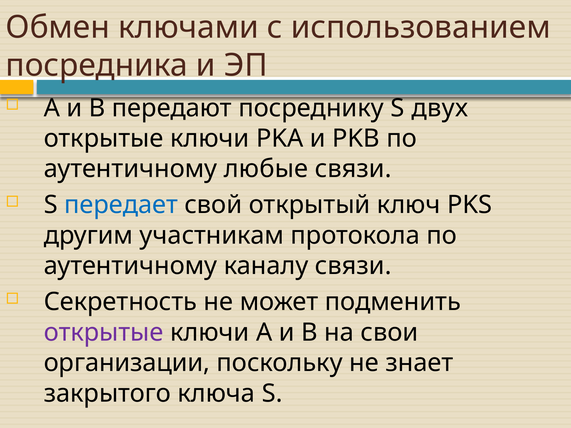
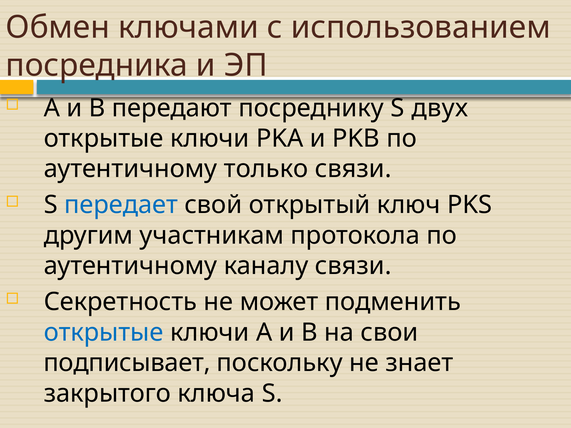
любые: любые -> только
открытые at (104, 333) colour: purple -> blue
организации: организации -> подписывает
